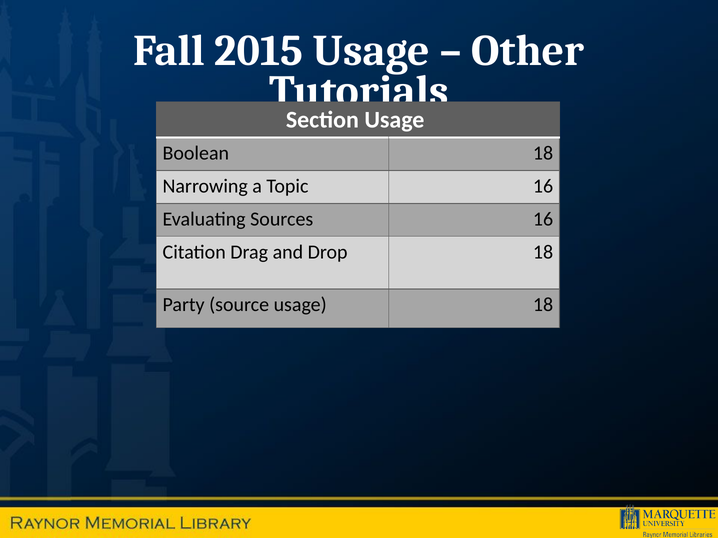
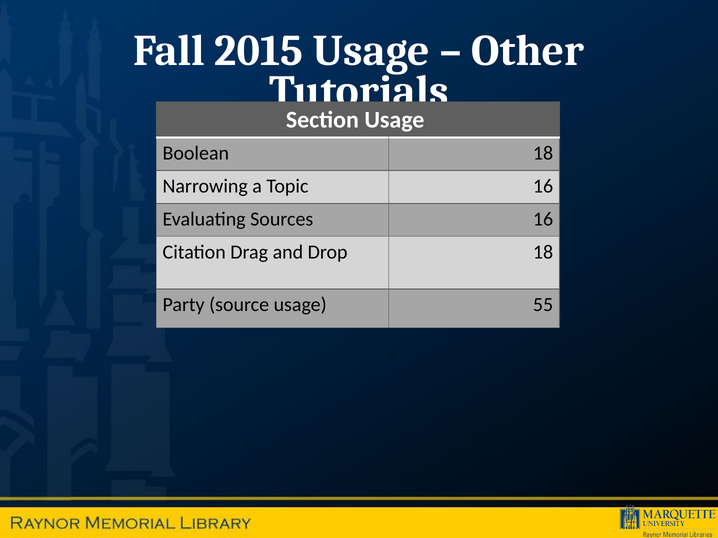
usage 18: 18 -> 55
